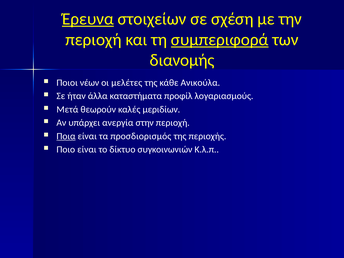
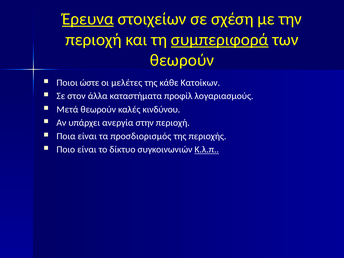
διανομής at (182, 60): διανομής -> θεωρούν
νέων: νέων -> ώστε
Ανικούλα: Ανικούλα -> Κατοίκων
ήταν: ήταν -> στον
μεριδίων: μεριδίων -> κινδύνου
Ποια underline: present -> none
Κ.λ.π underline: none -> present
